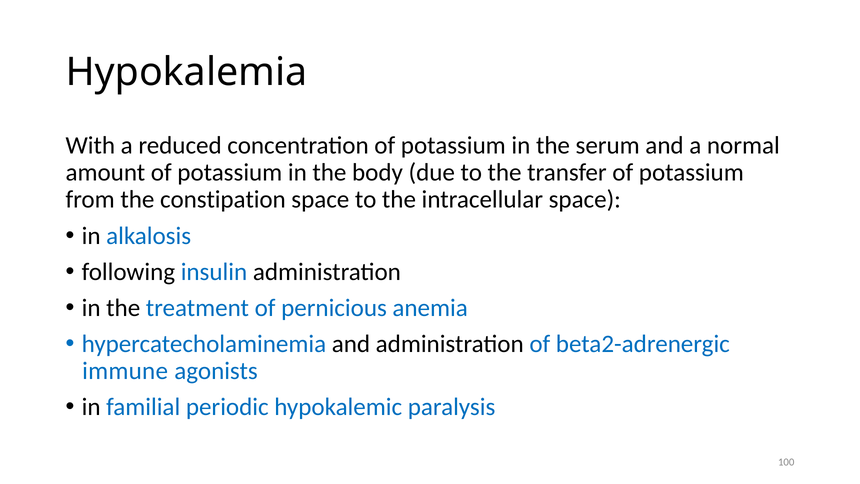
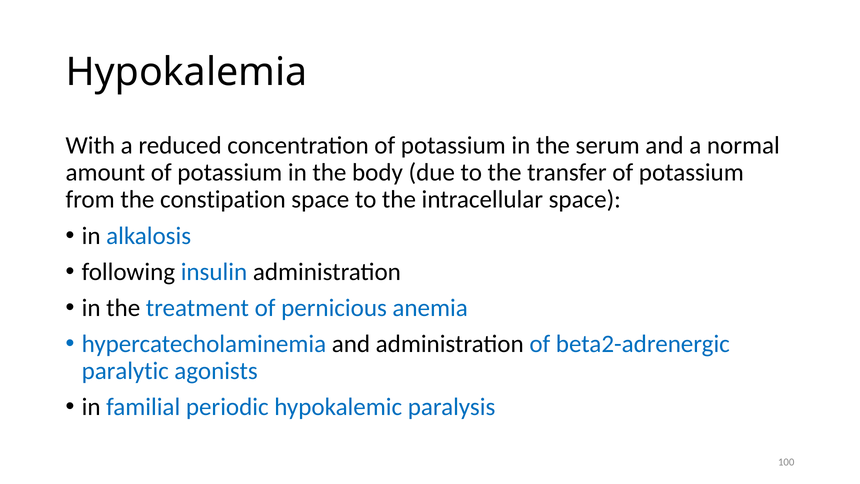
immune: immune -> paralytic
